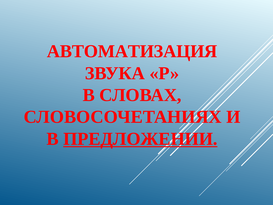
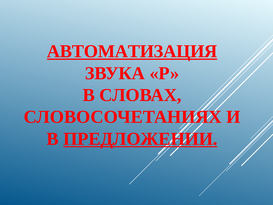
АВТОМАТИЗАЦИЯ underline: none -> present
